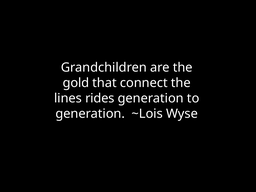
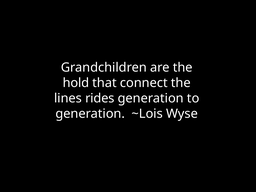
gold: gold -> hold
